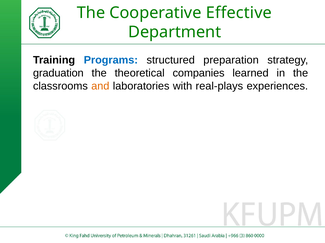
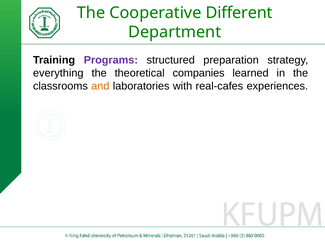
Effective: Effective -> Different
Programs colour: blue -> purple
graduation: graduation -> everything
real-plays: real-plays -> real-cafes
